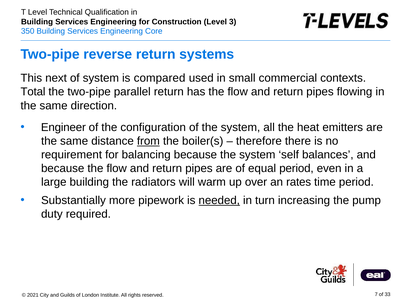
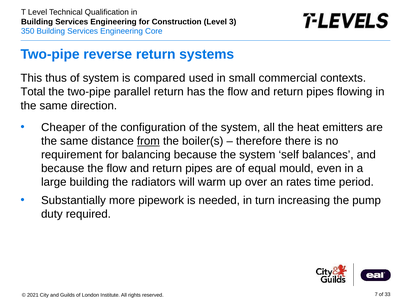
next: next -> thus
Engineer: Engineer -> Cheaper
equal period: period -> mould
needed underline: present -> none
